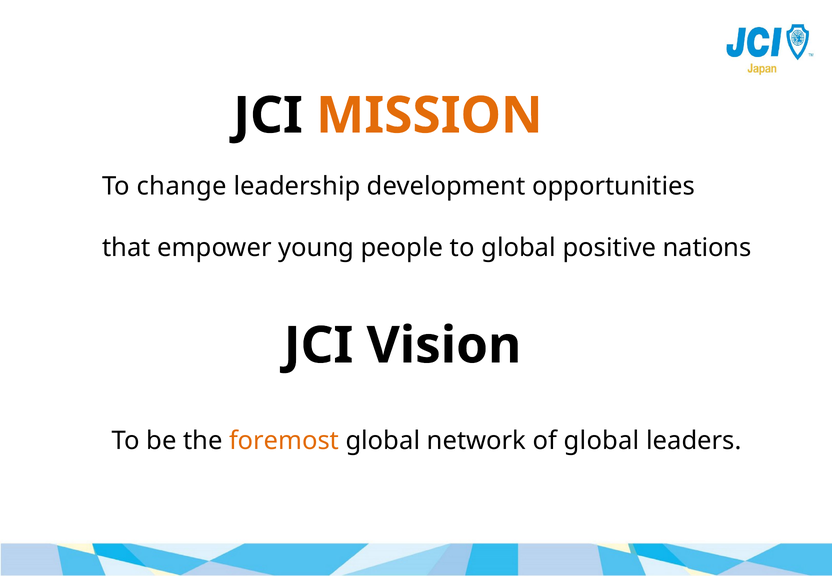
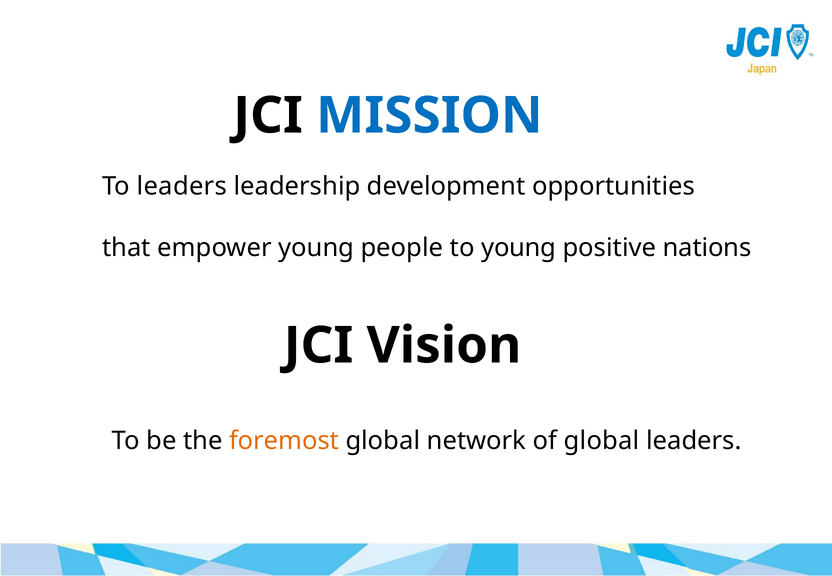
MISSION colour: orange -> blue
To change: change -> leaders
to global: global -> young
